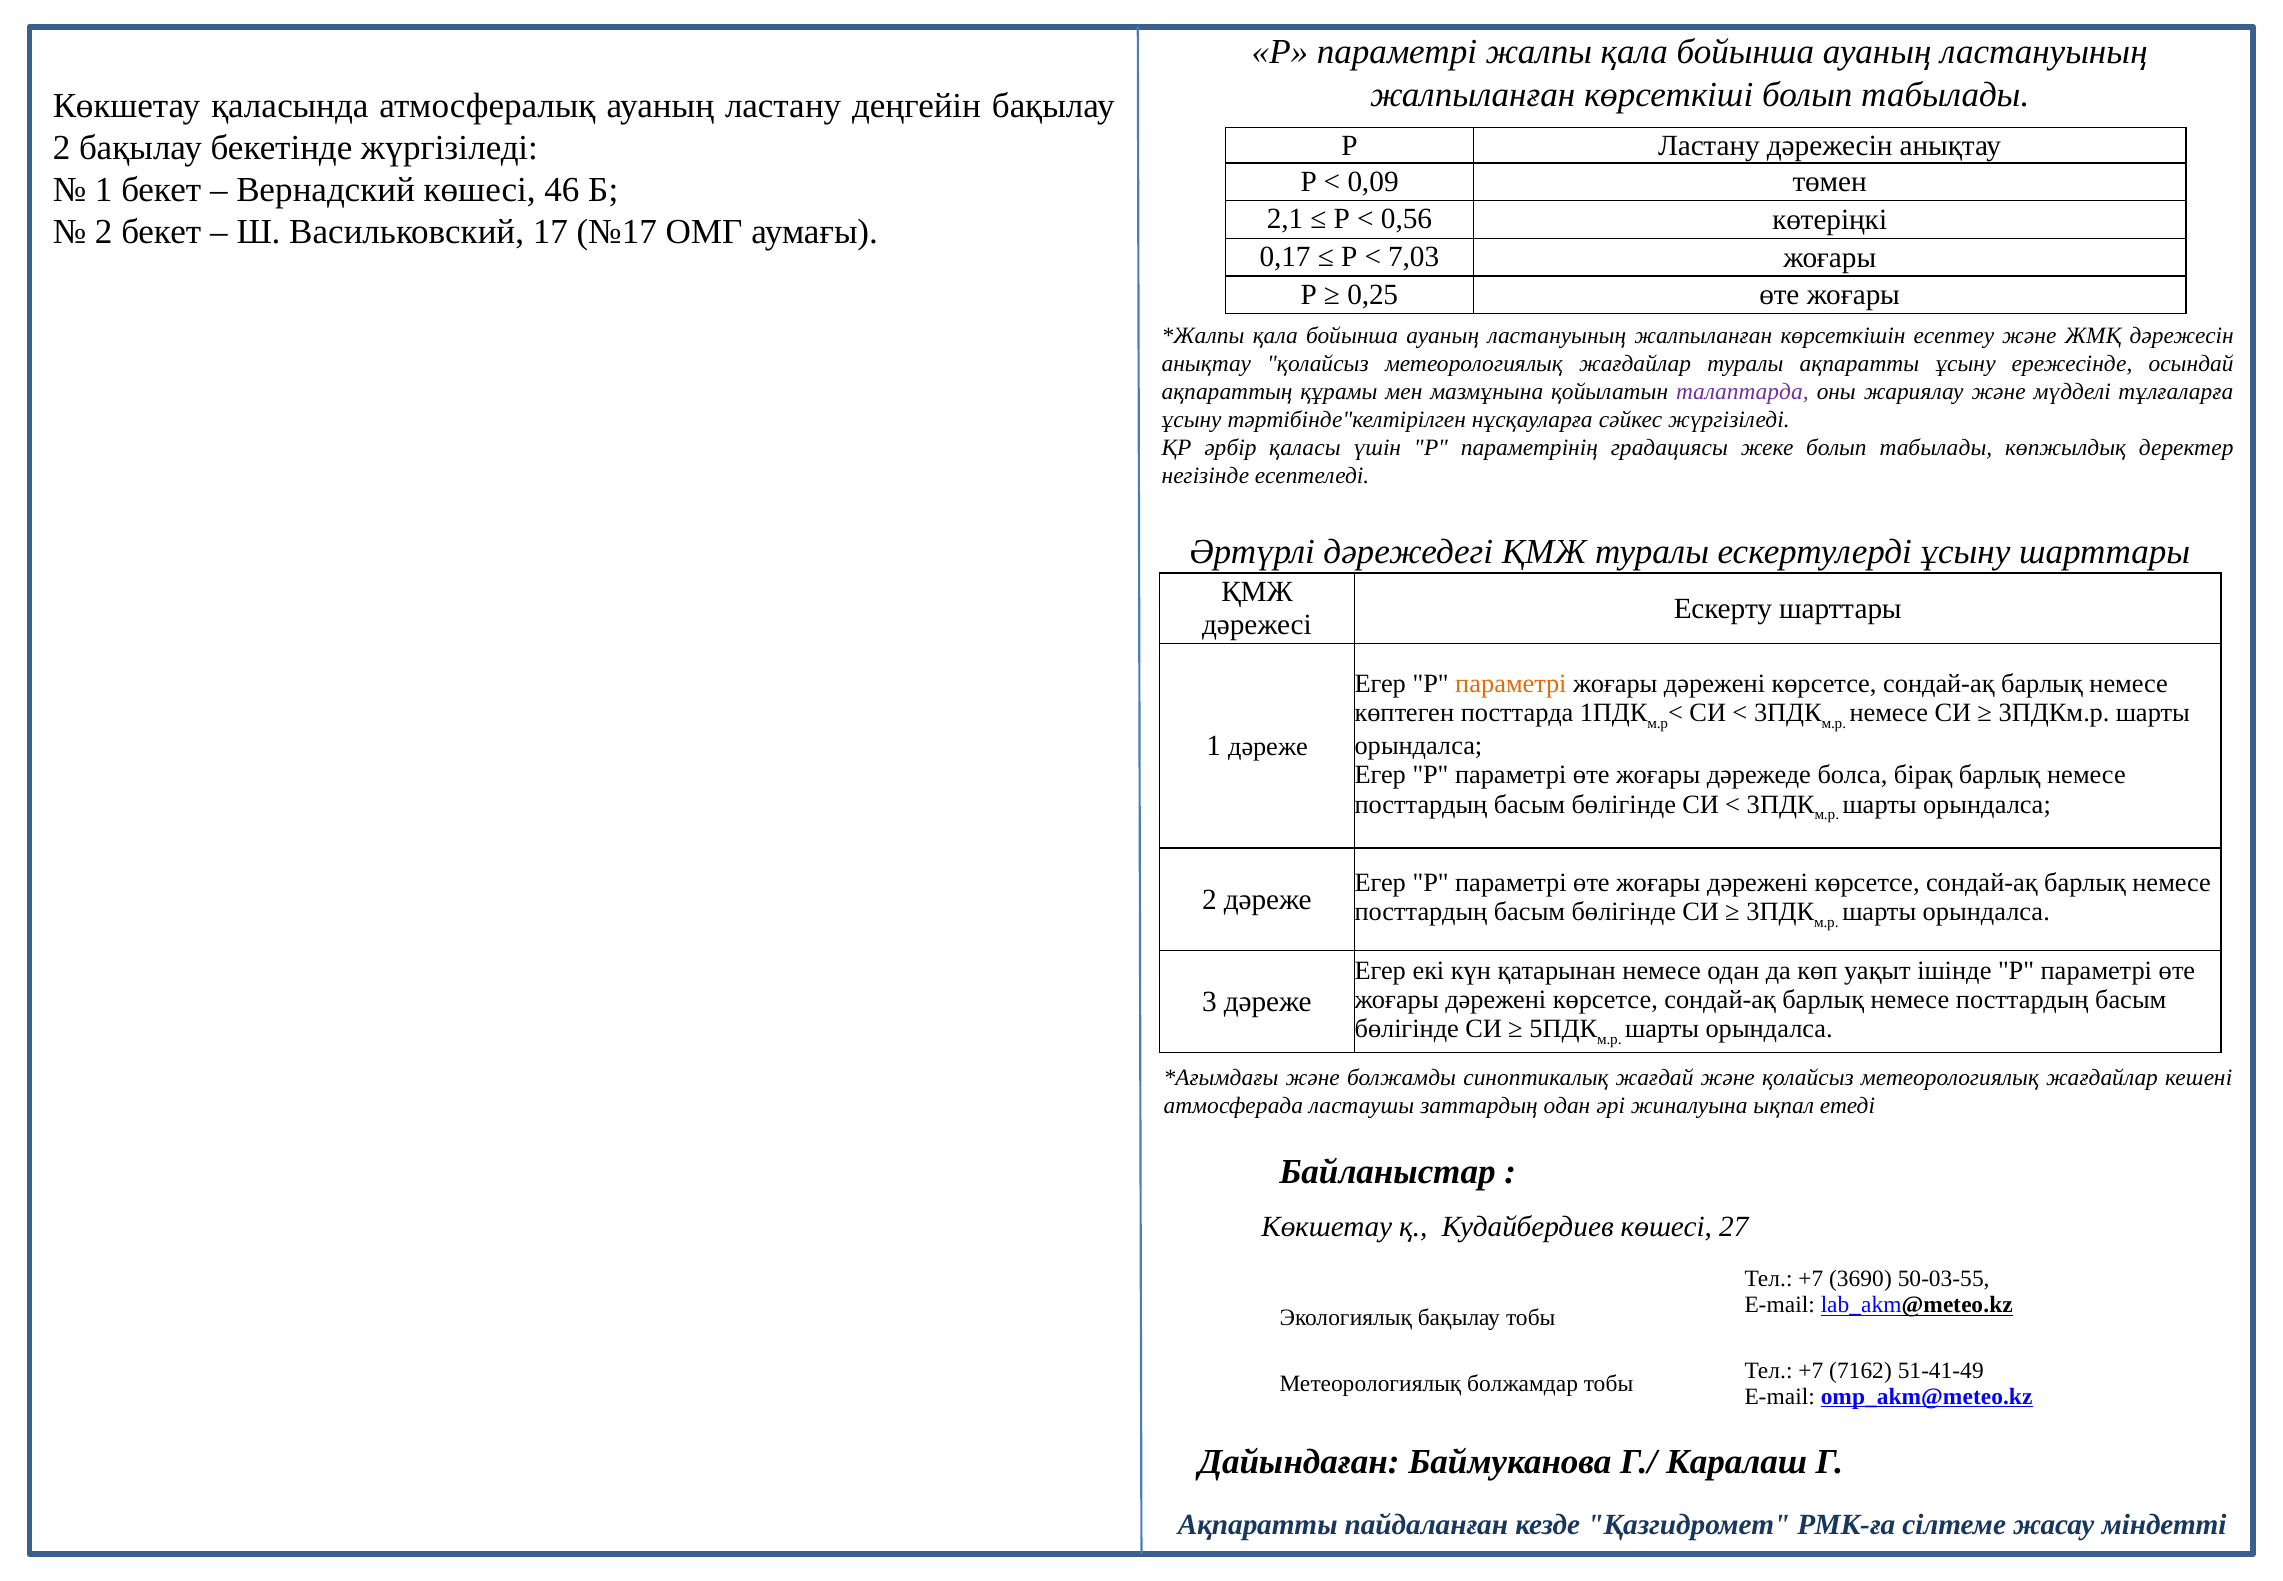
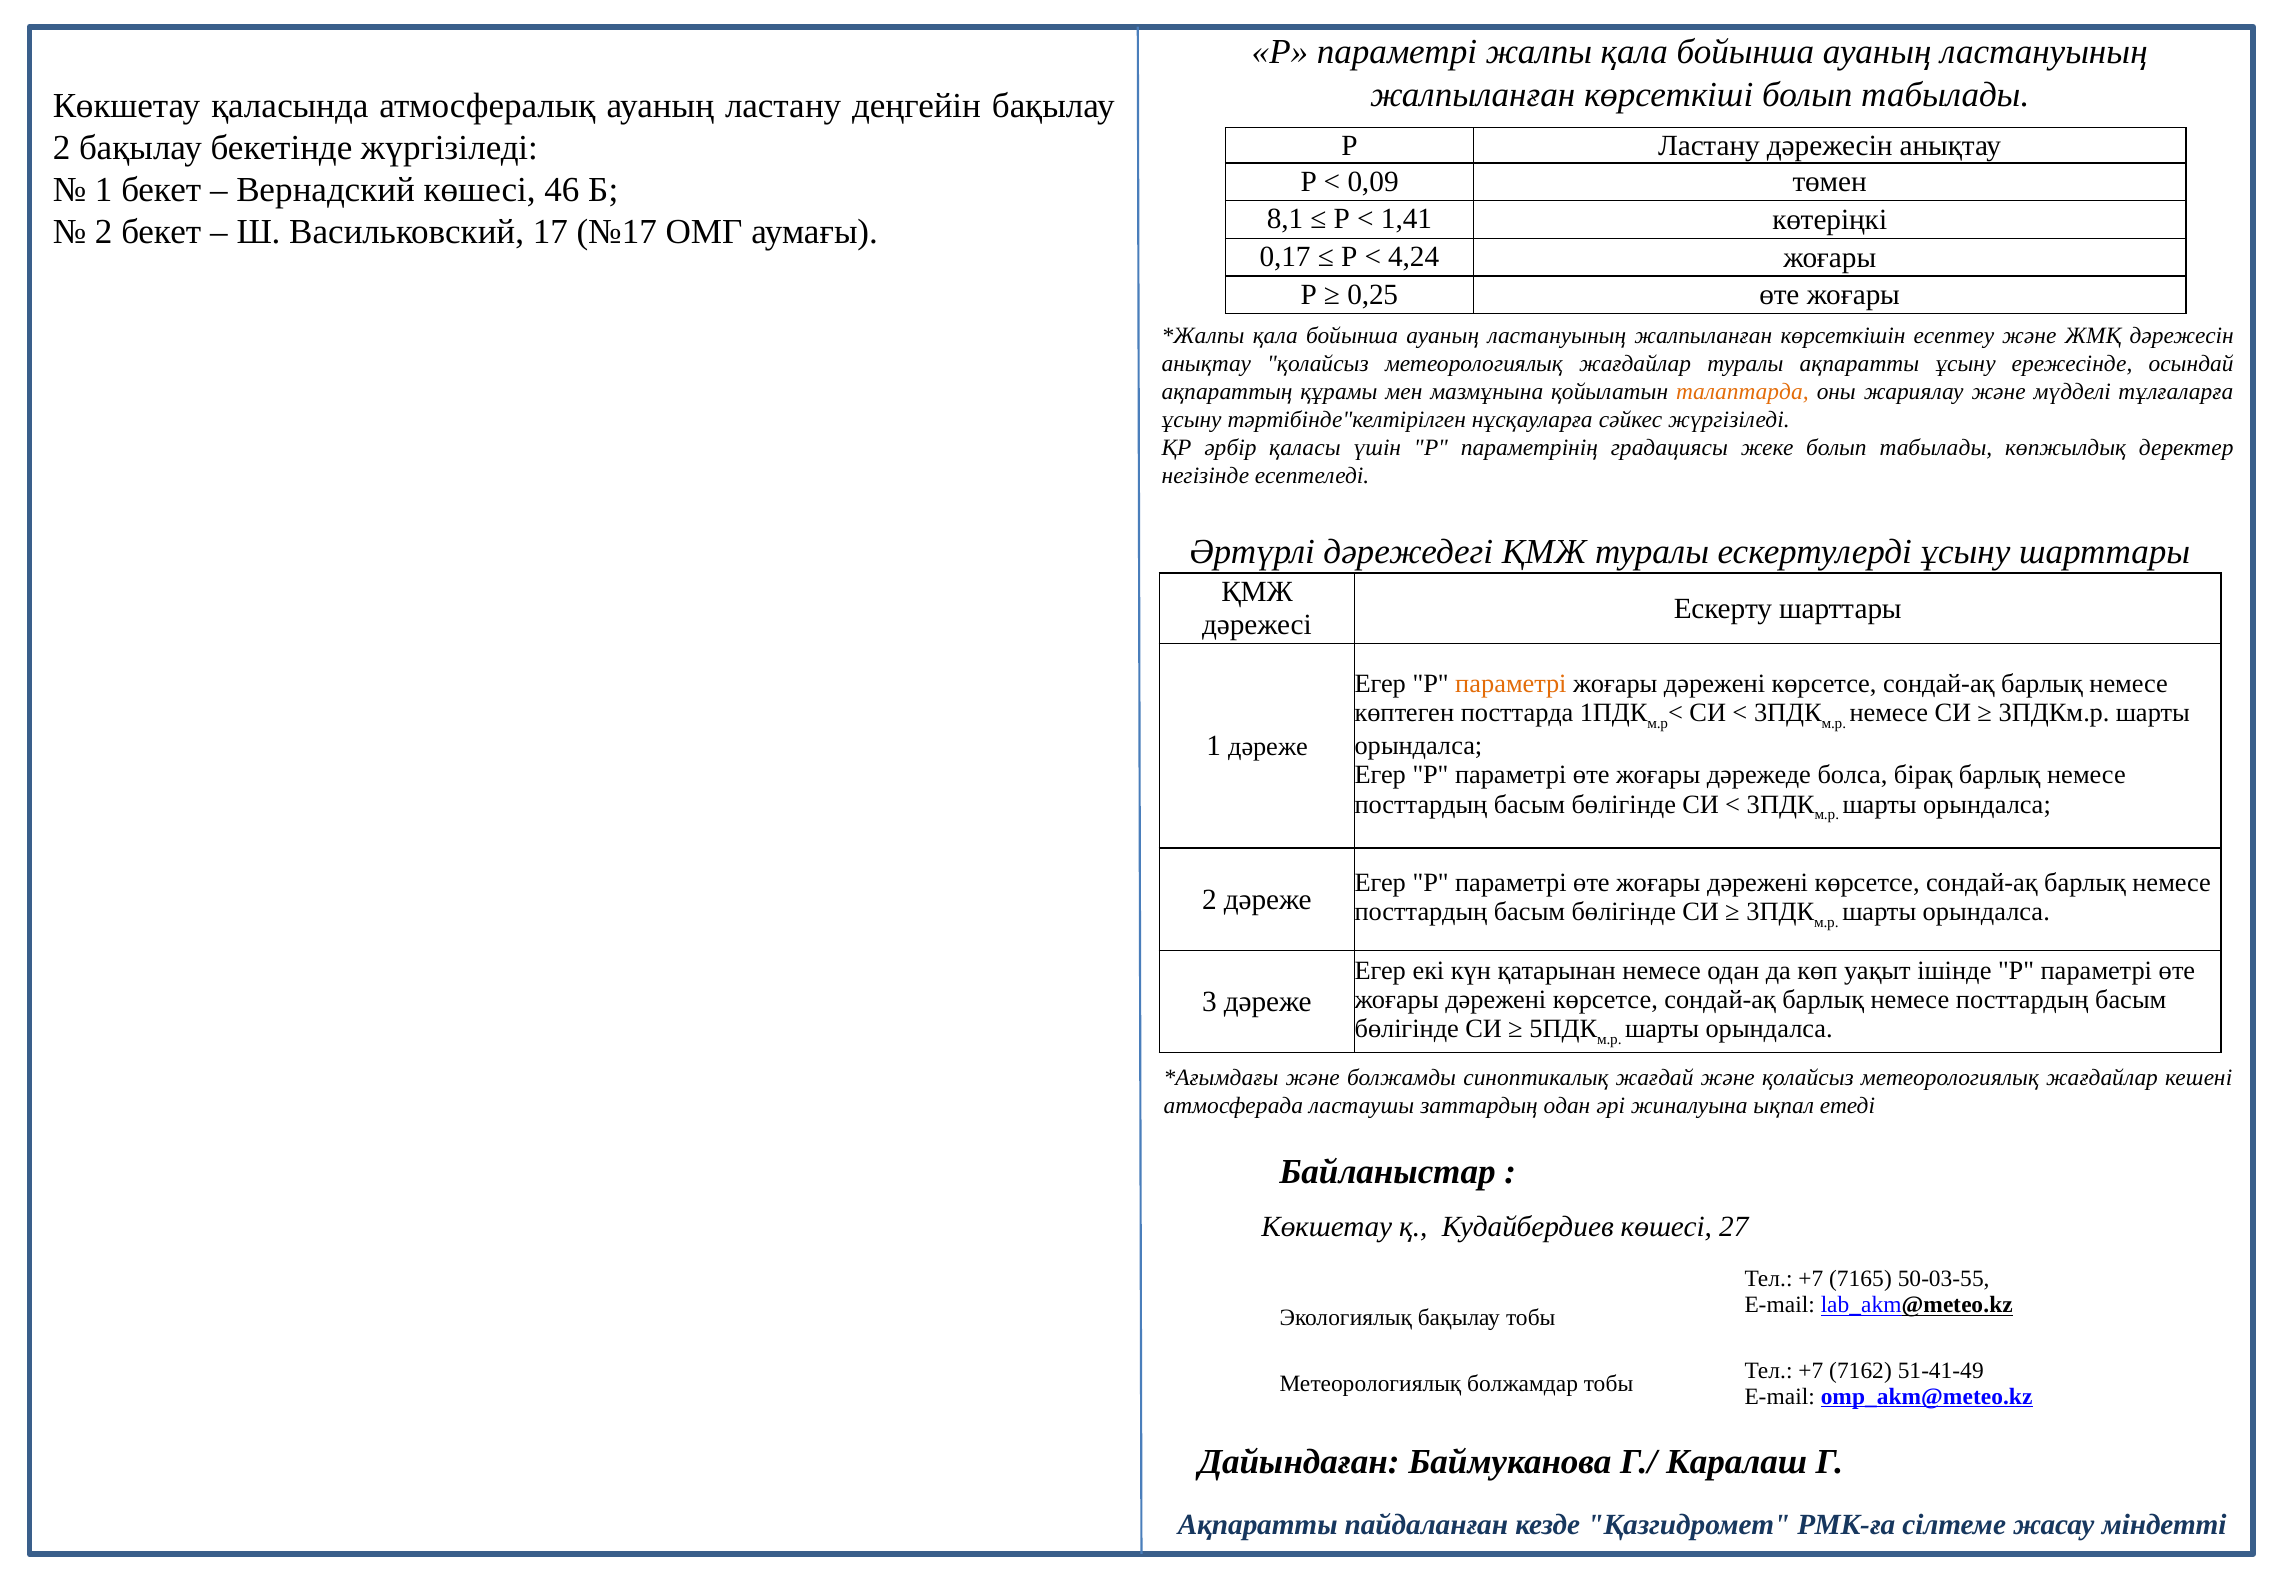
2,1: 2,1 -> 8,1
0,56: 0,56 -> 1,41
7,03: 7,03 -> 4,24
талаптарда colour: purple -> orange
3690: 3690 -> 7165
